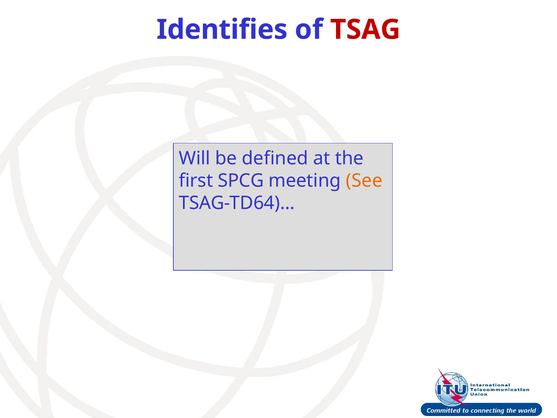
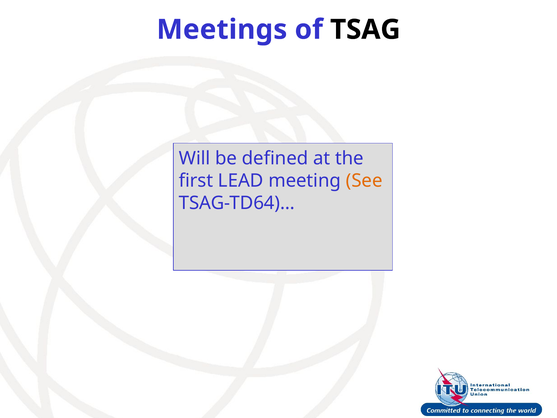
Identifies: Identifies -> Meetings
TSAG colour: red -> black
SPCG: SPCG -> LEAD
